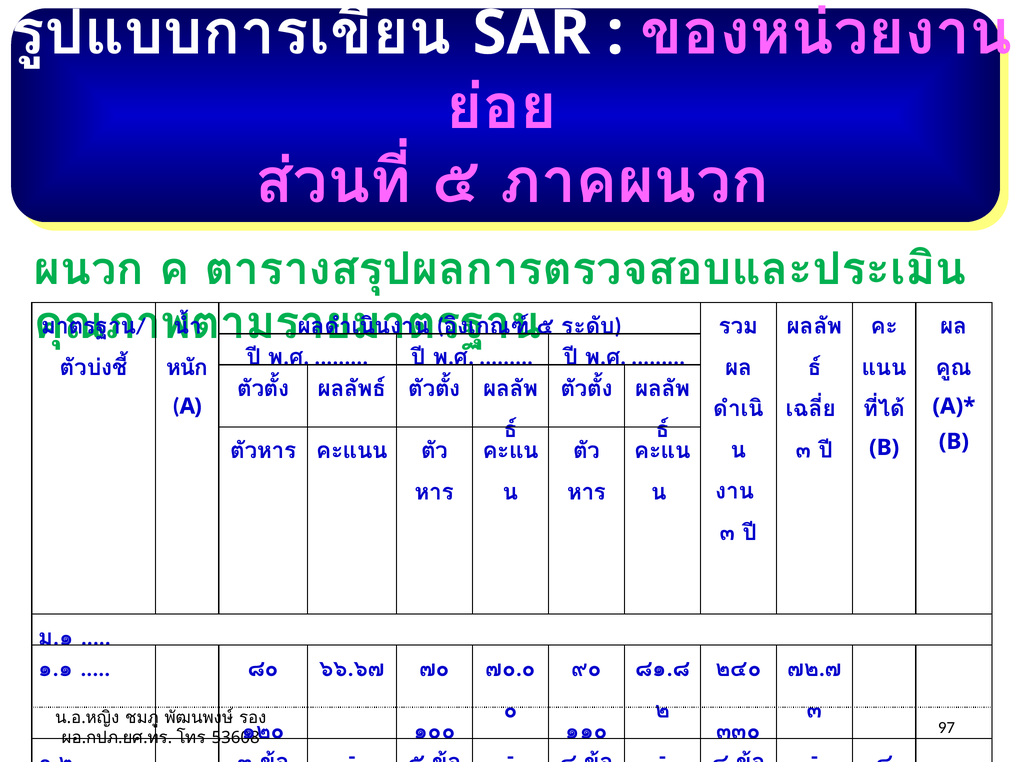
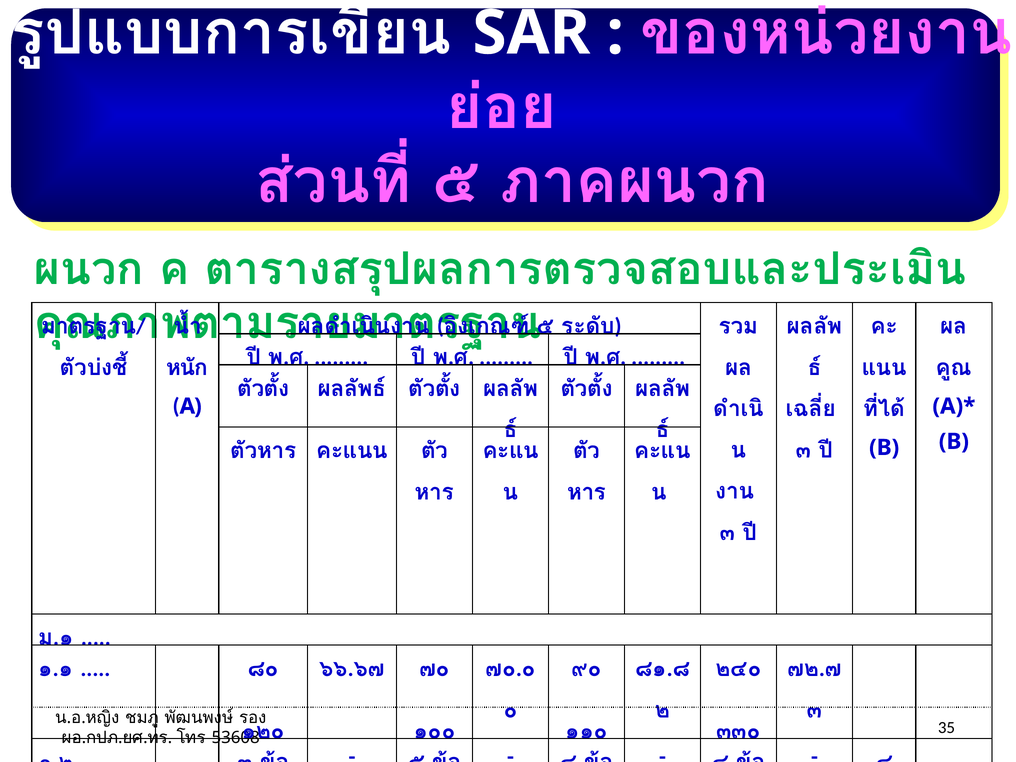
97: 97 -> 35
